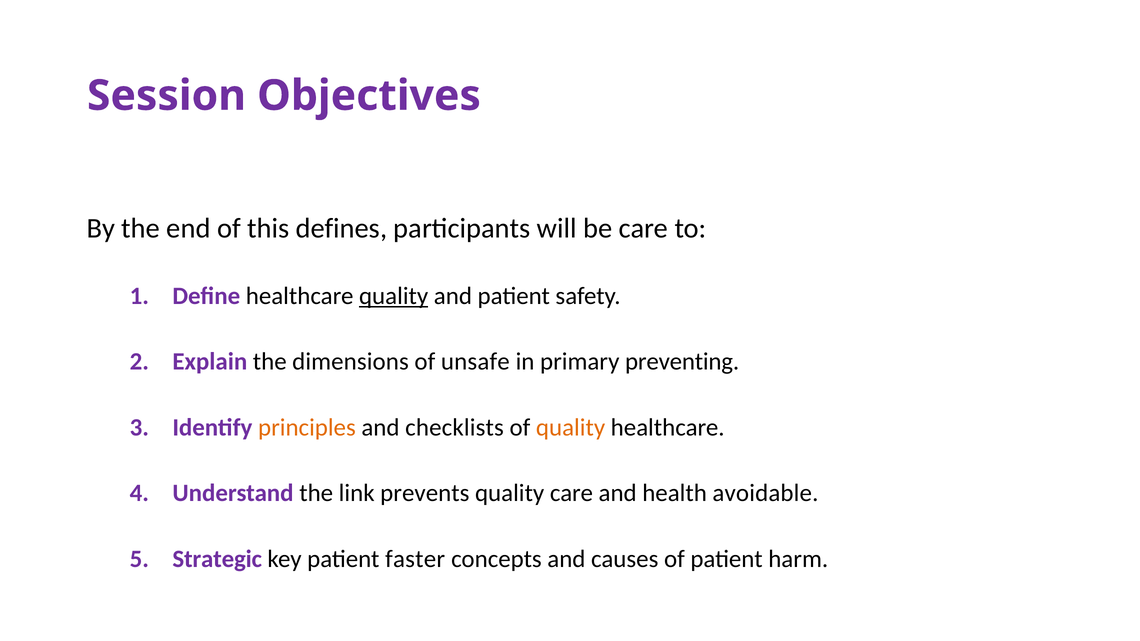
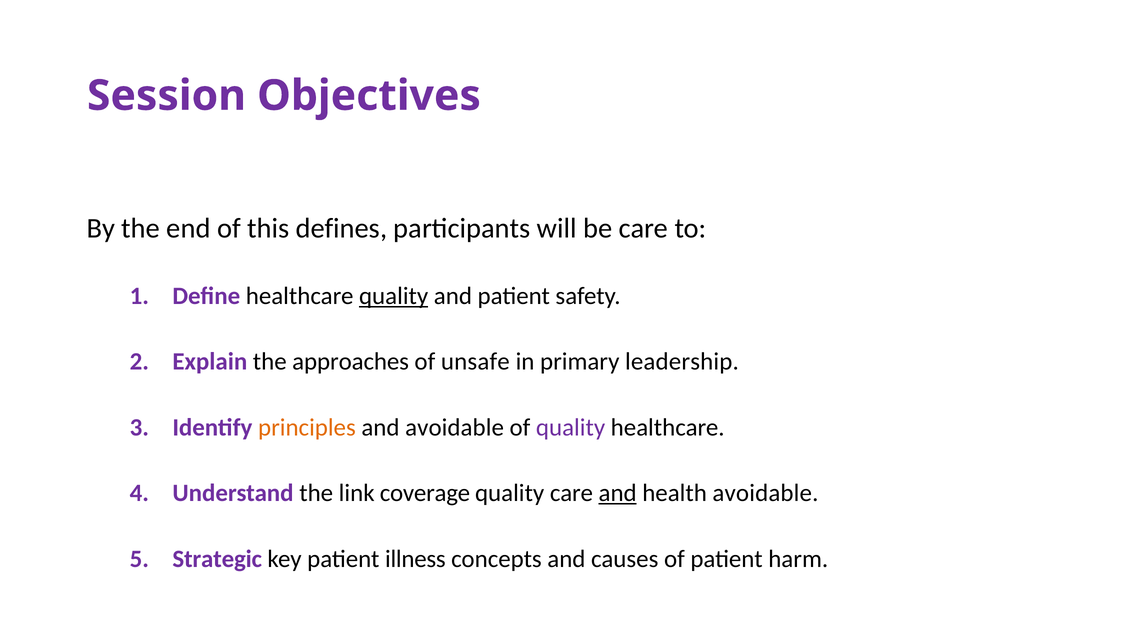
dimensions: dimensions -> approaches
preventing: preventing -> leadership
and checklists: checklists -> avoidable
quality at (571, 427) colour: orange -> purple
prevents: prevents -> coverage
and at (618, 493) underline: none -> present
faster: faster -> illness
